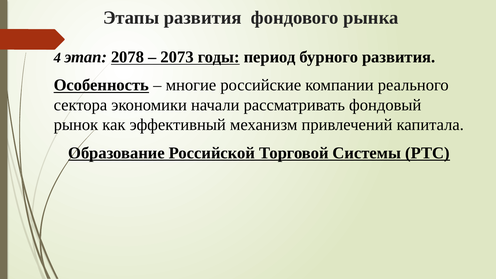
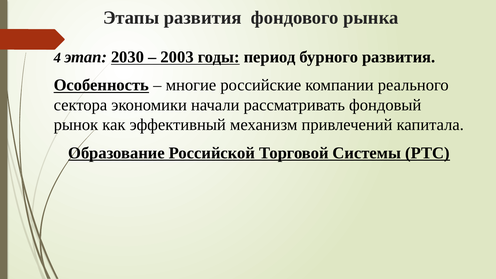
2078: 2078 -> 2030
2073: 2073 -> 2003
